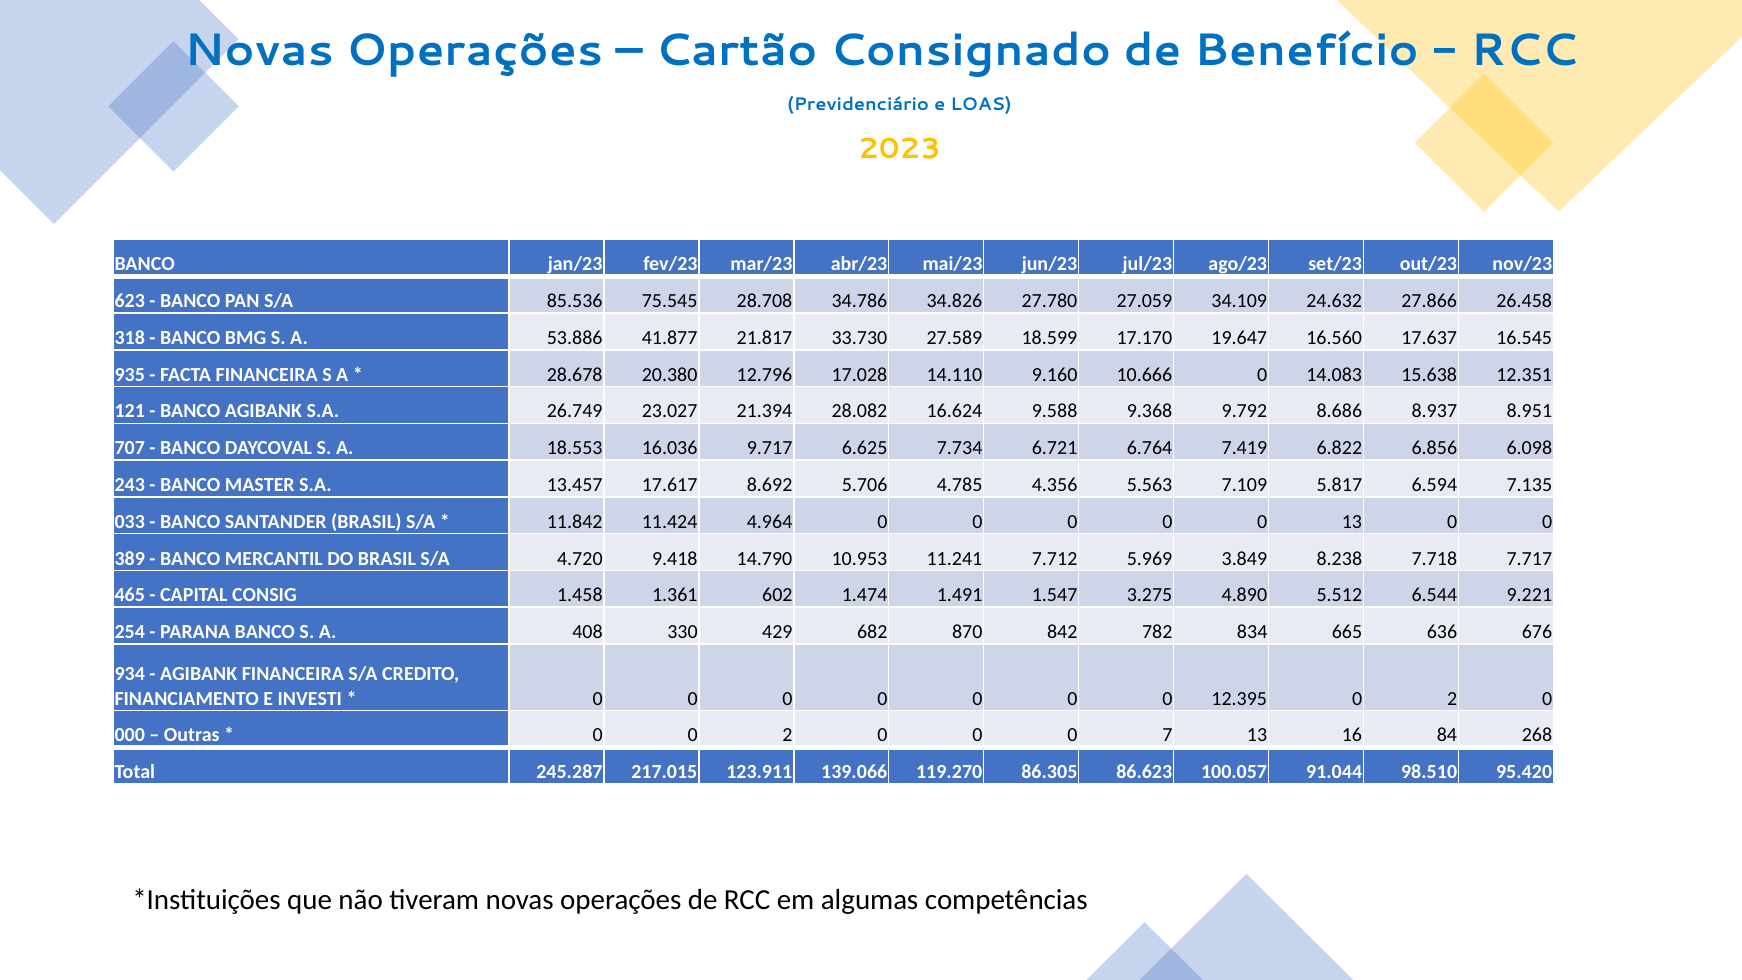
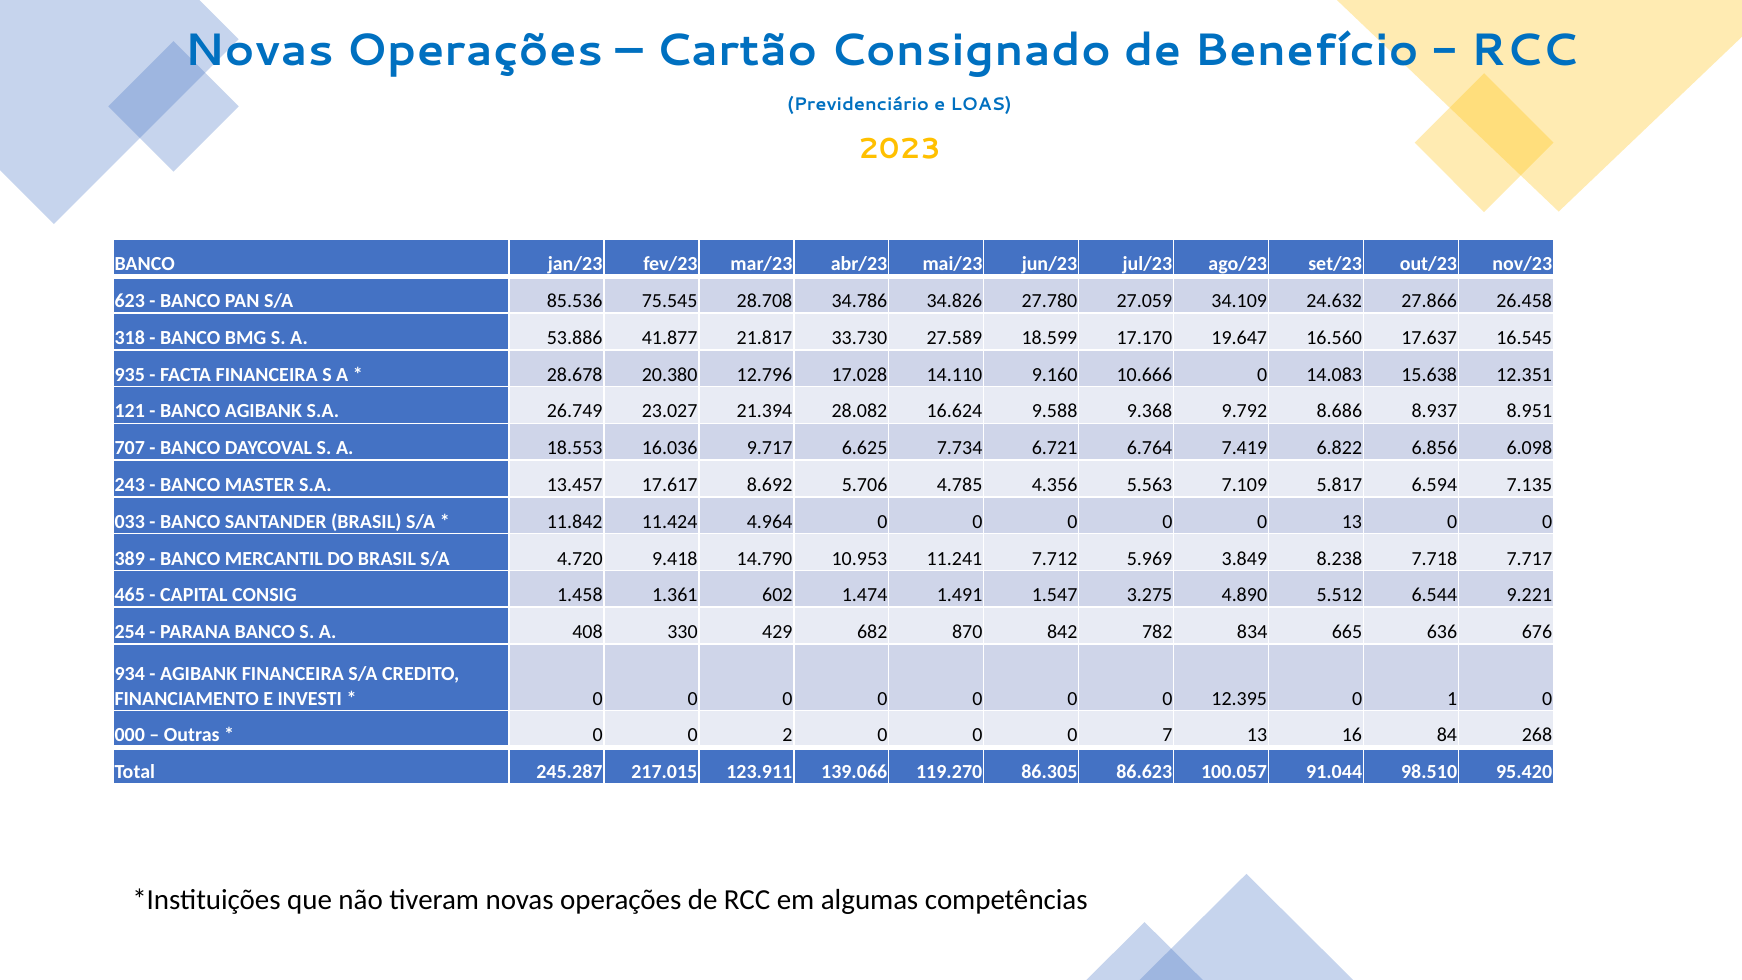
12.395 0 2: 2 -> 1
